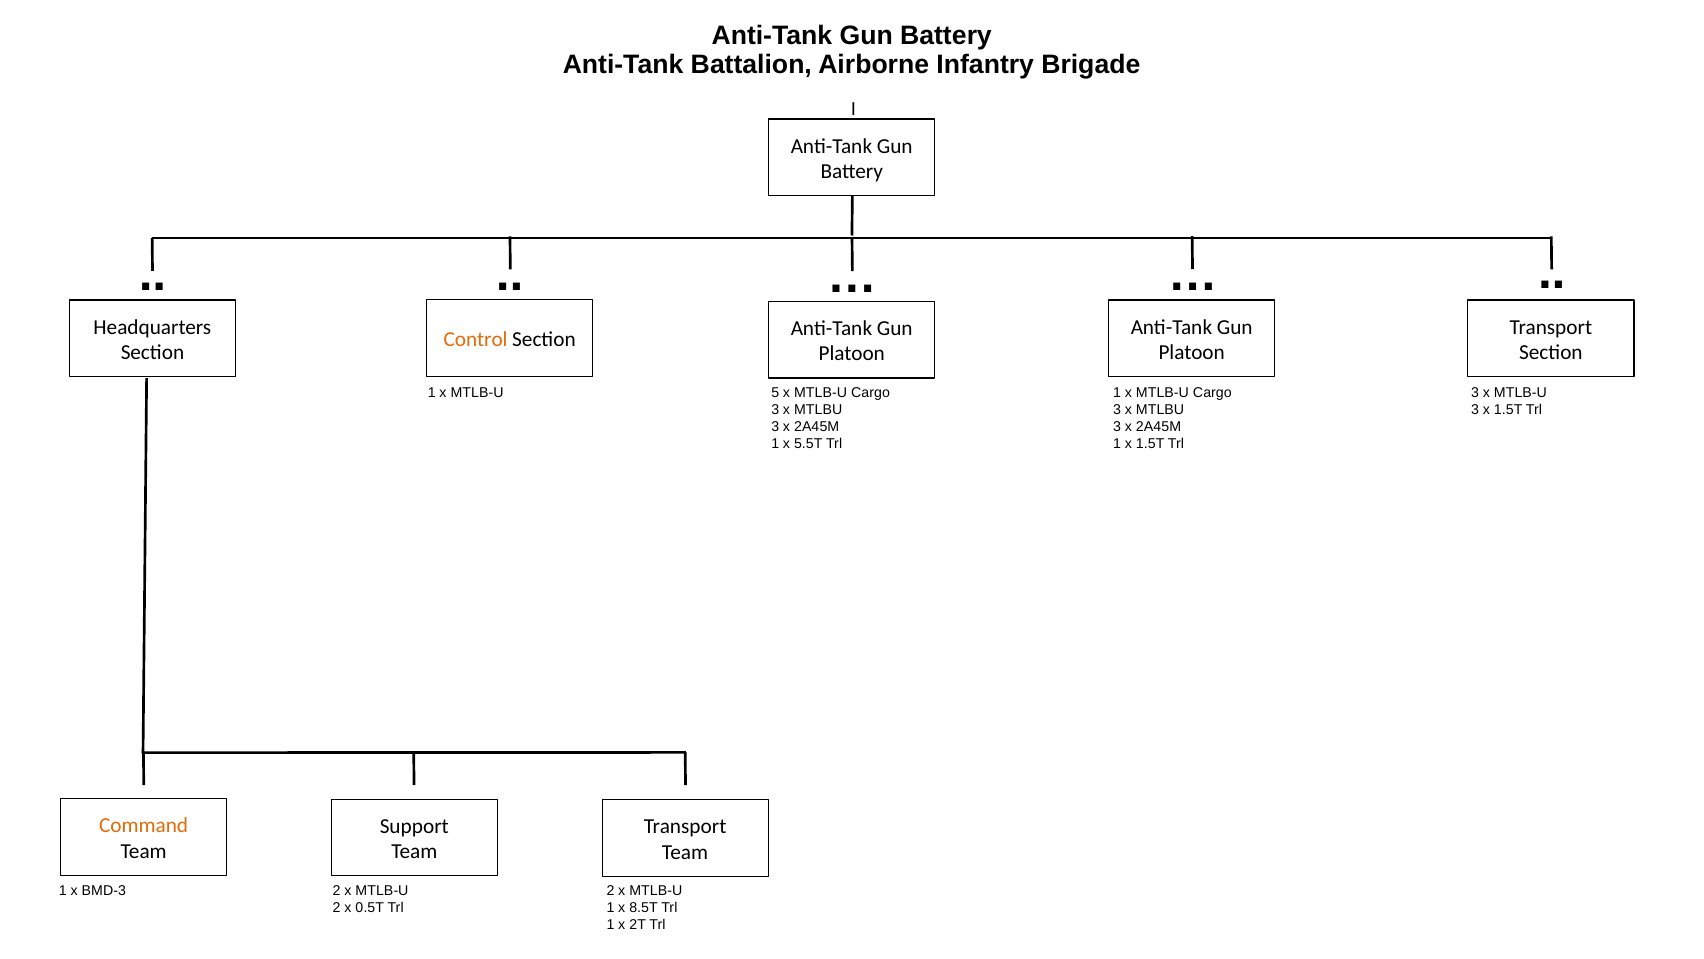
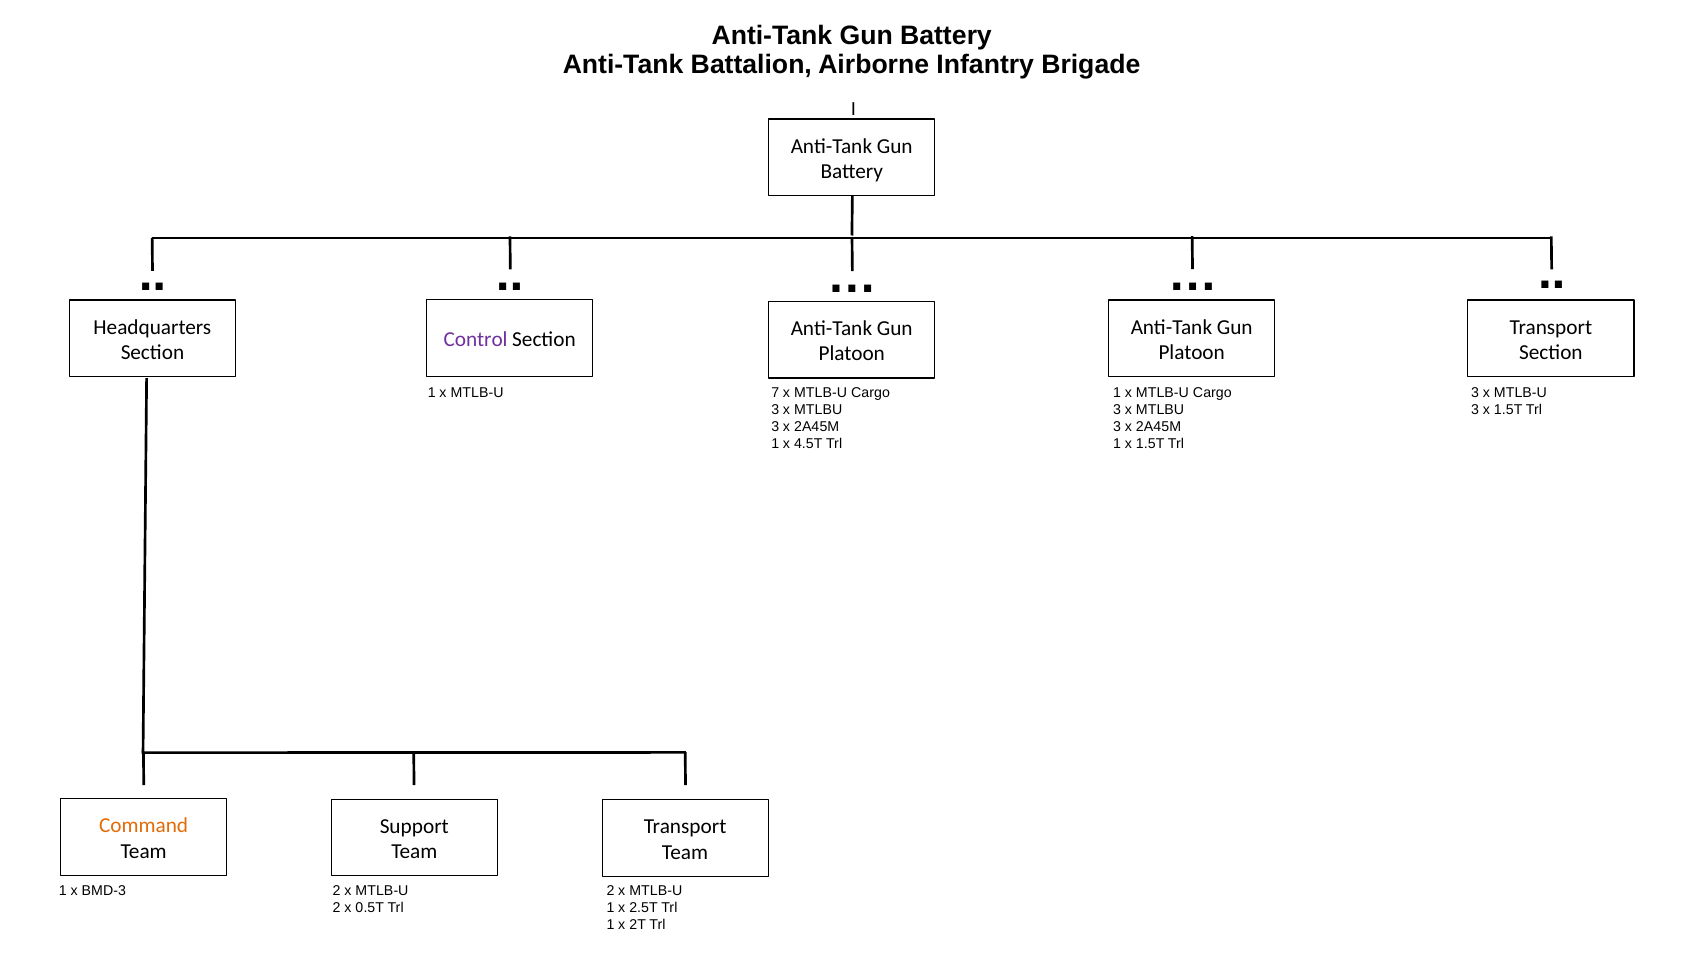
Control colour: orange -> purple
5: 5 -> 7
5.5T: 5.5T -> 4.5T
8.5T: 8.5T -> 2.5T
